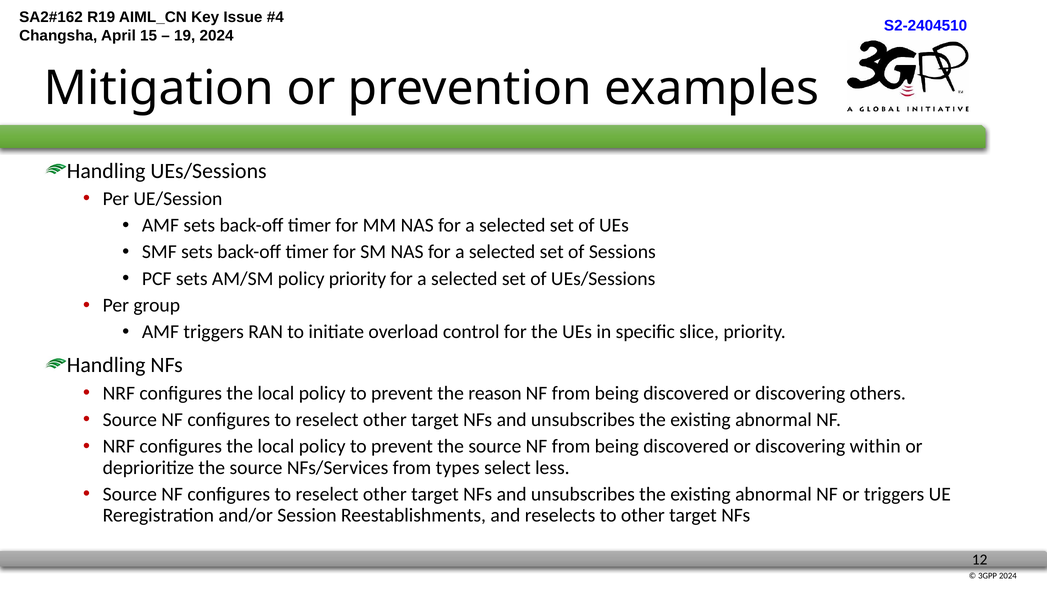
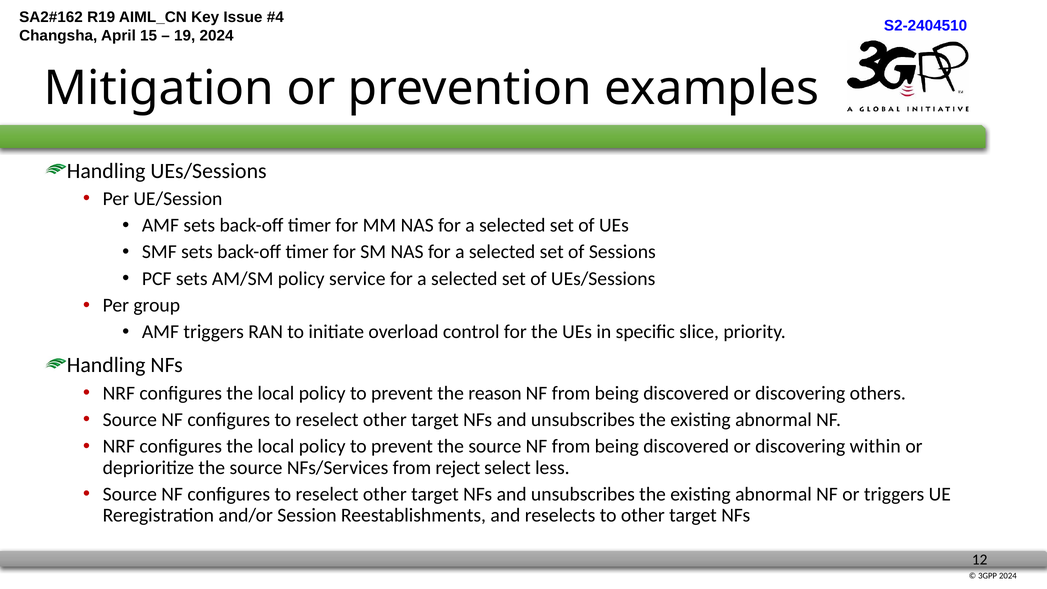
policy priority: priority -> service
types: types -> reject
